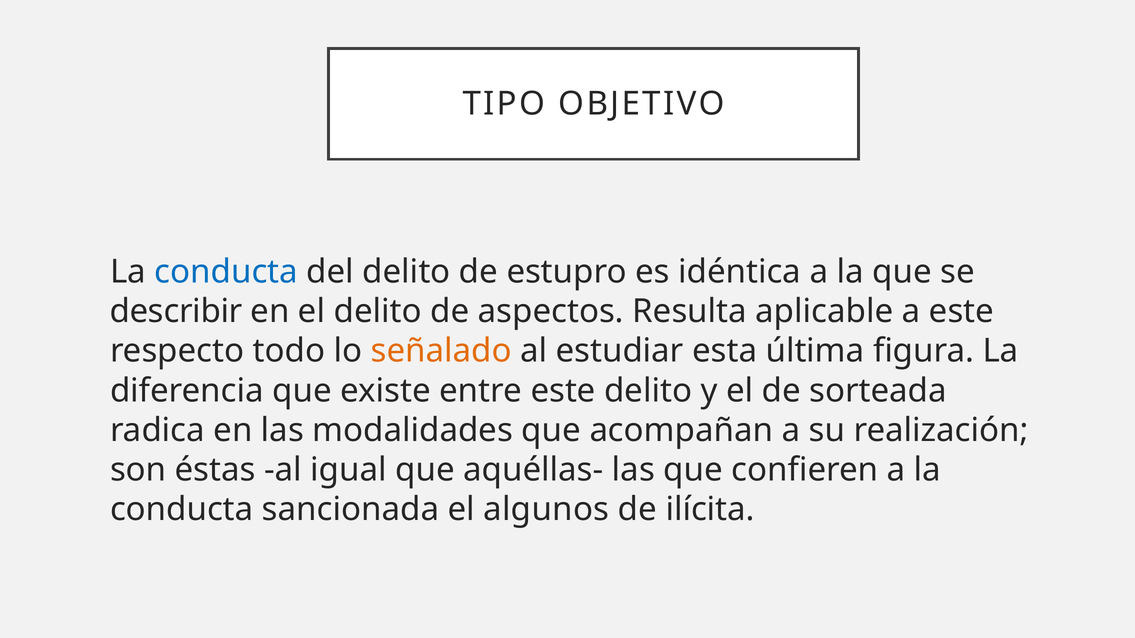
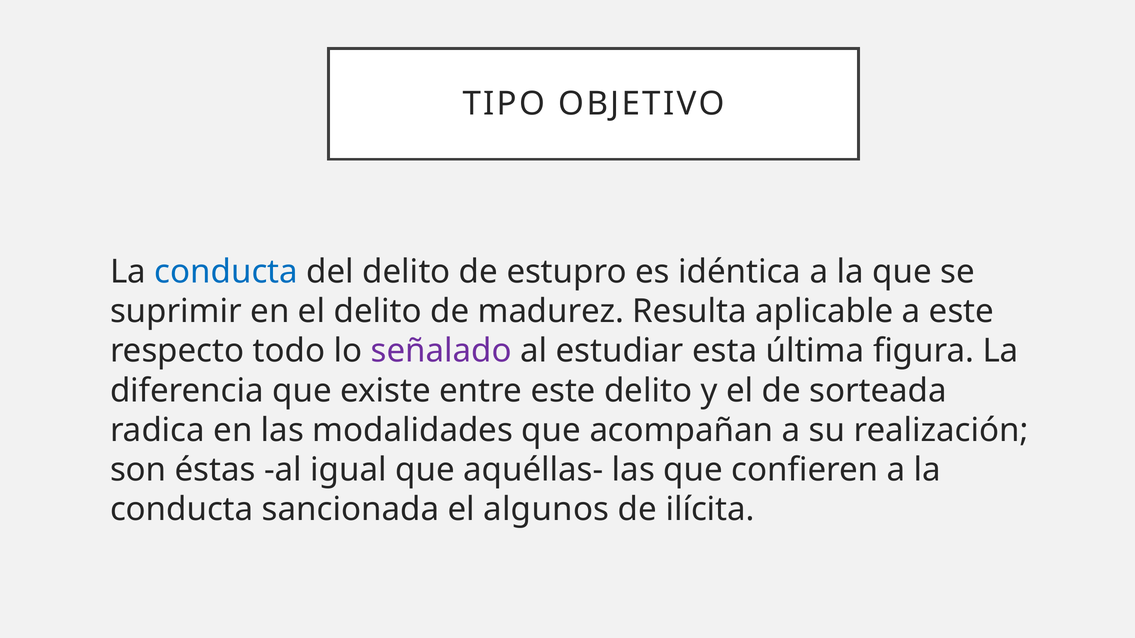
describir: describir -> suprimir
aspectos: aspectos -> madurez
señalado colour: orange -> purple
